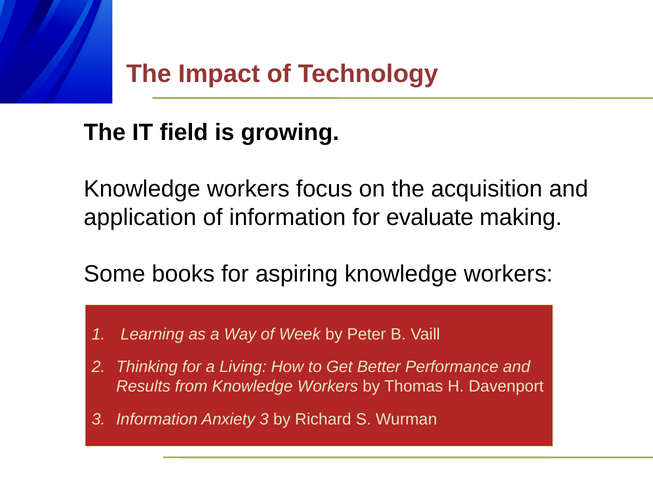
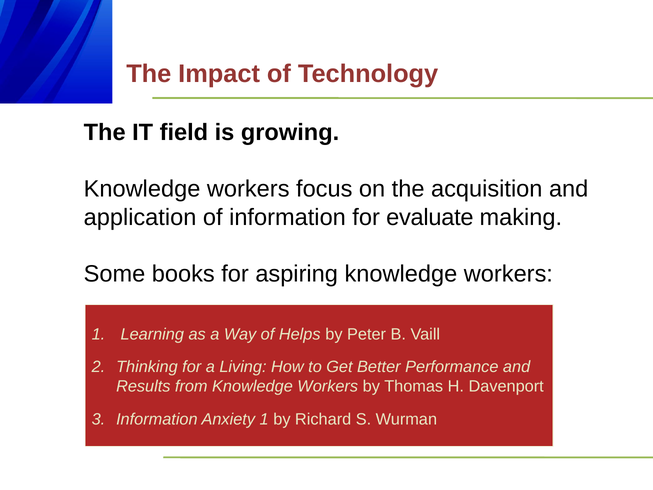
Week: Week -> Helps
Anxiety 3: 3 -> 1
